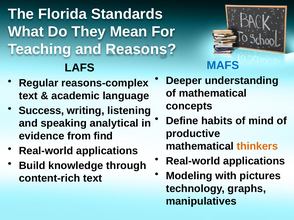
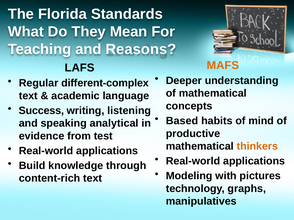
MAFS colour: blue -> orange
reasons-complex: reasons-complex -> different-complex
Define: Define -> Based
find: find -> test
